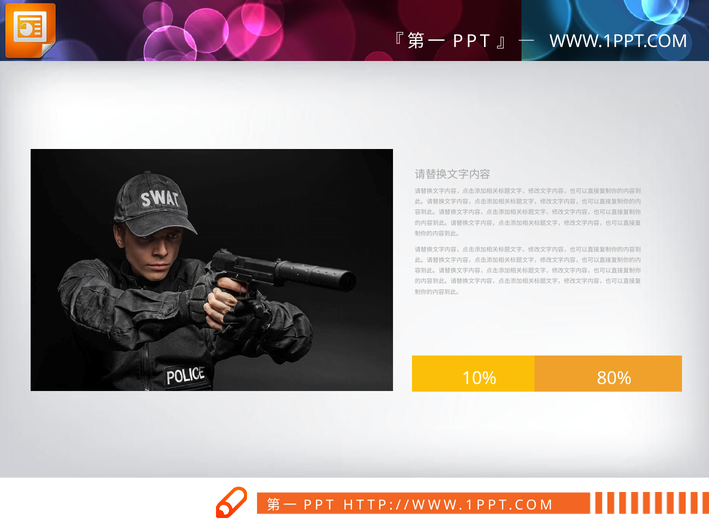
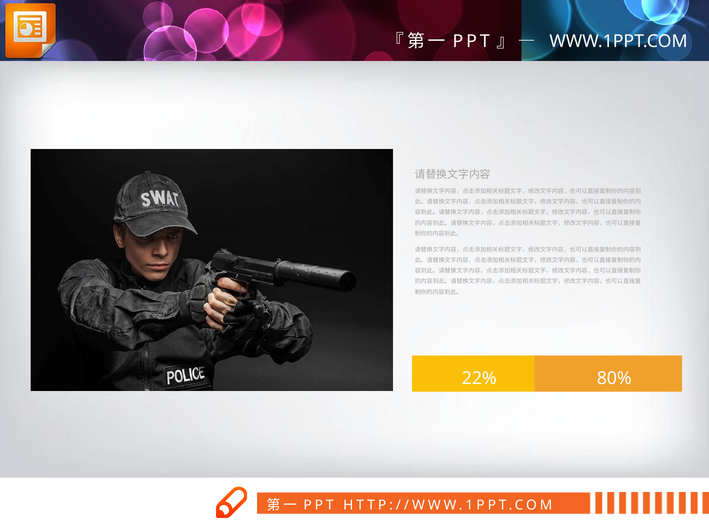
10%: 10% -> 22%
